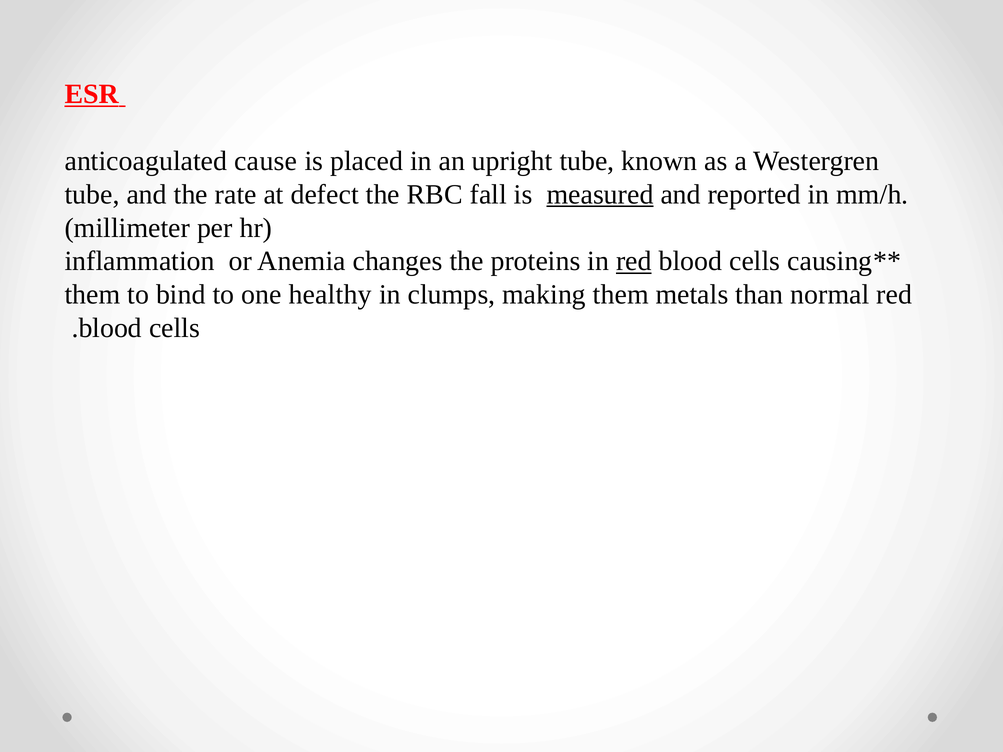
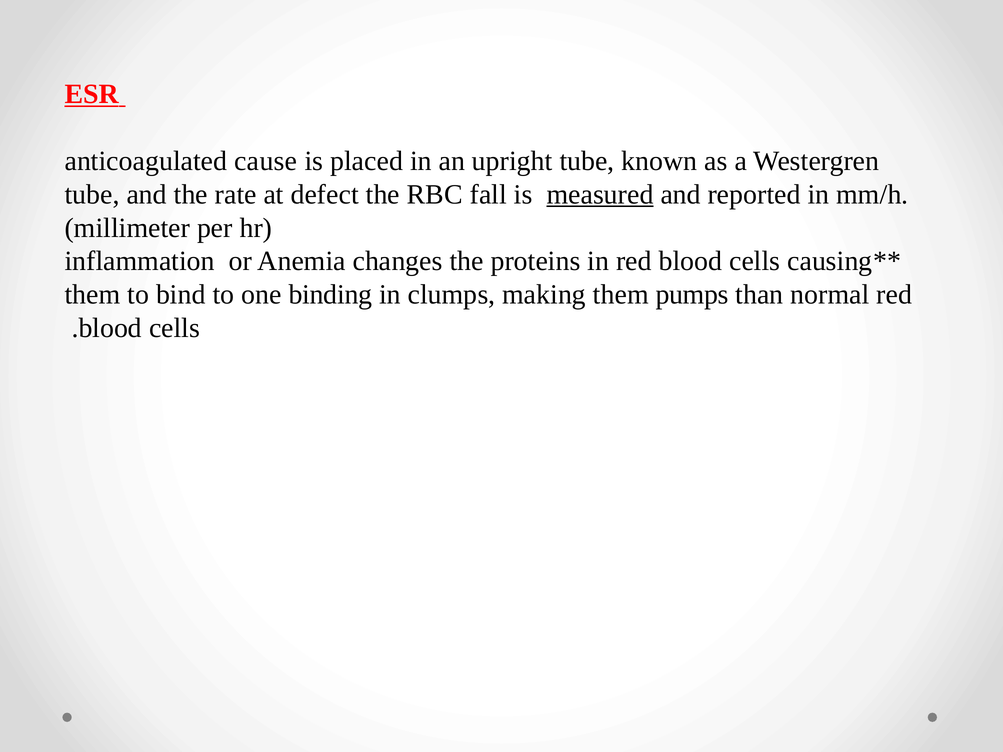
red at (634, 261) underline: present -> none
healthy: healthy -> binding
metals: metals -> pumps
